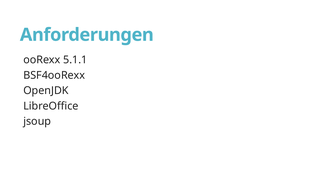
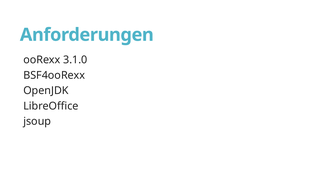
5.1.1: 5.1.1 -> 3.1.0
